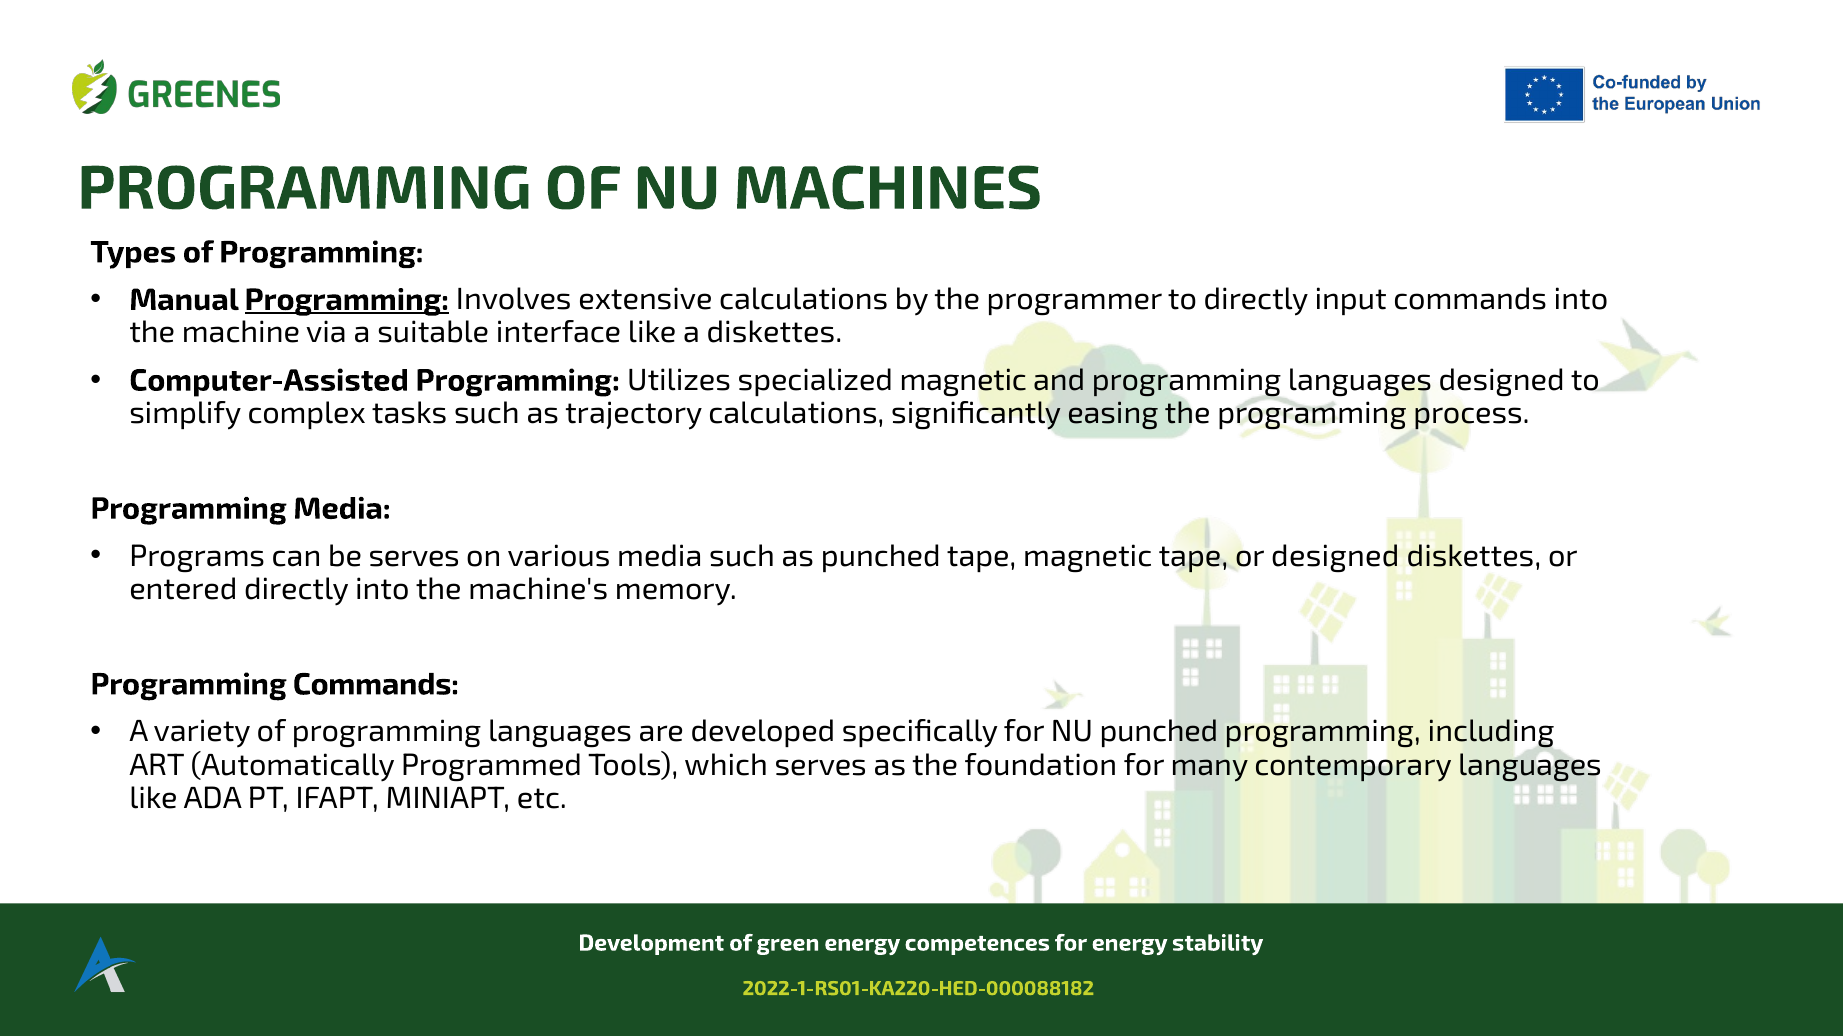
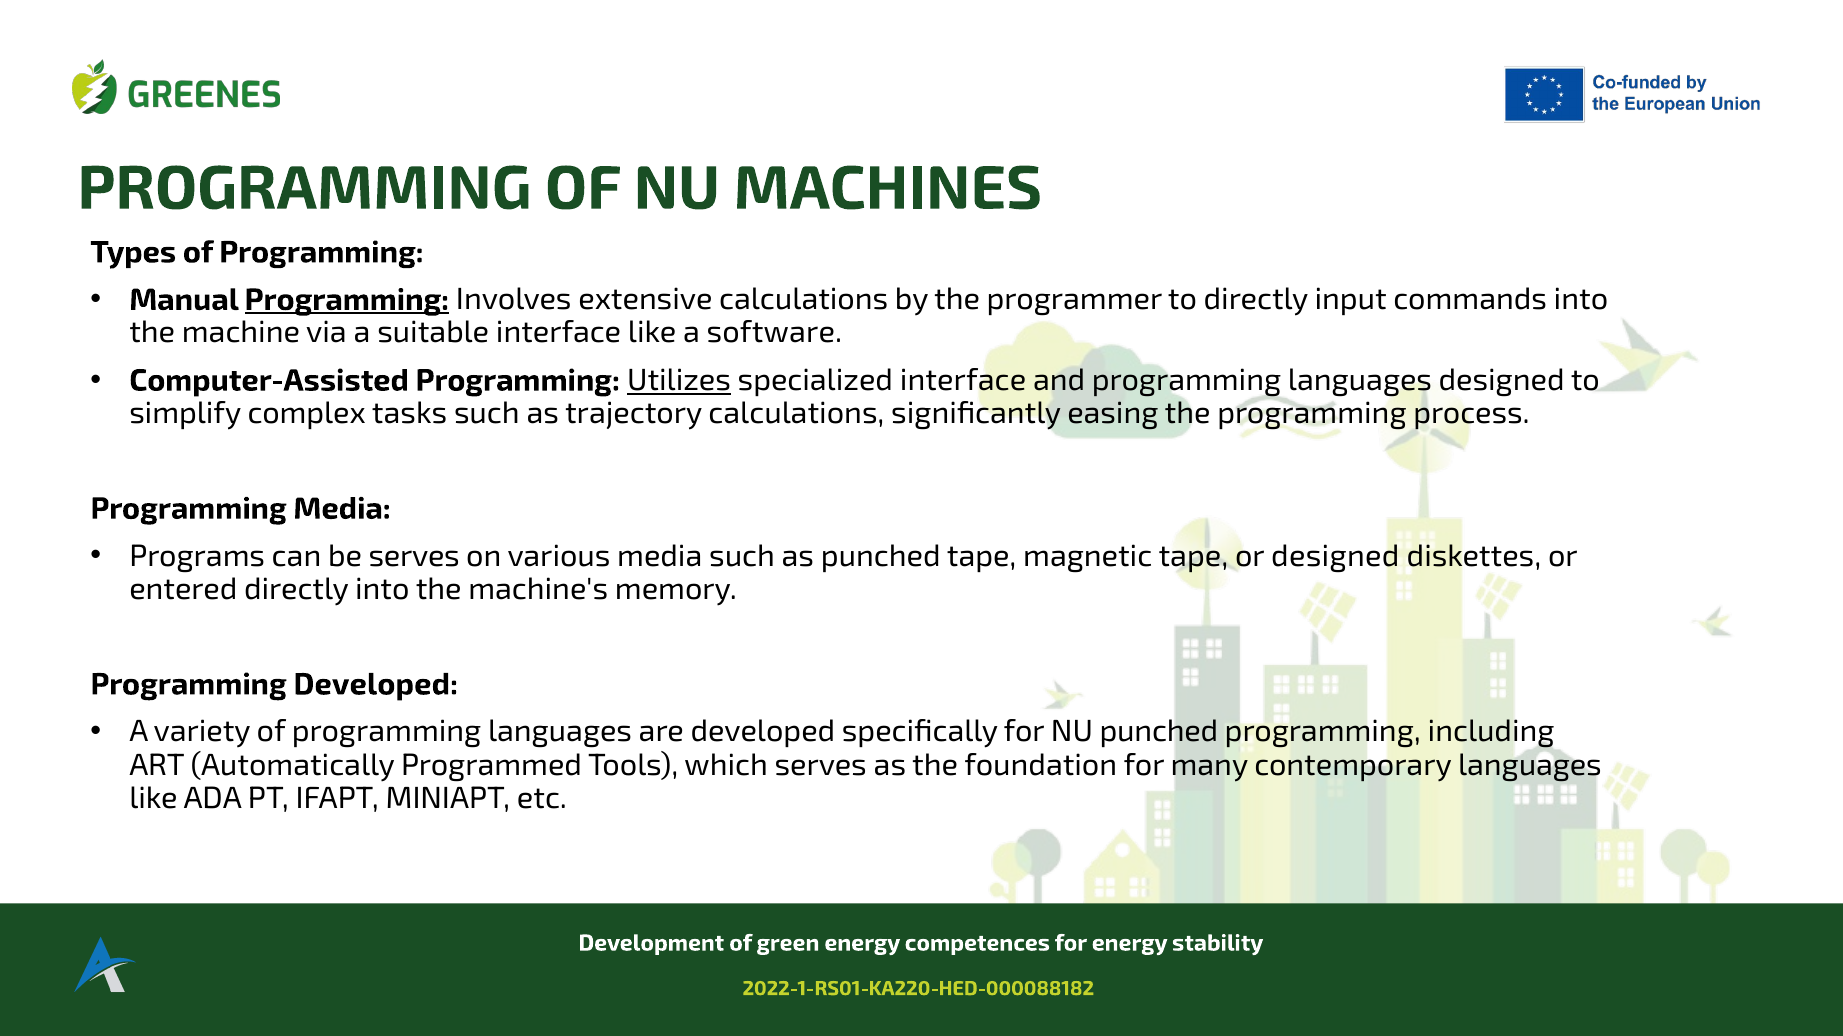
a diskettes: diskettes -> software
Utilizes underline: none -> present
specialized magnetic: magnetic -> interface
Programming Commands: Commands -> Developed
